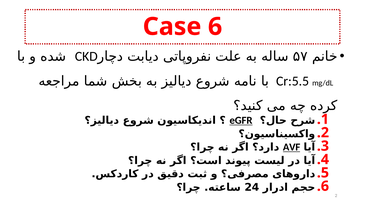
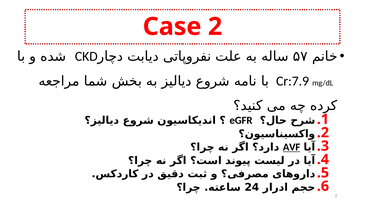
Case 6: 6 -> 2
Cr:5.5: Cr:5.5 -> Cr:7.9
eGFR underline: present -> none
